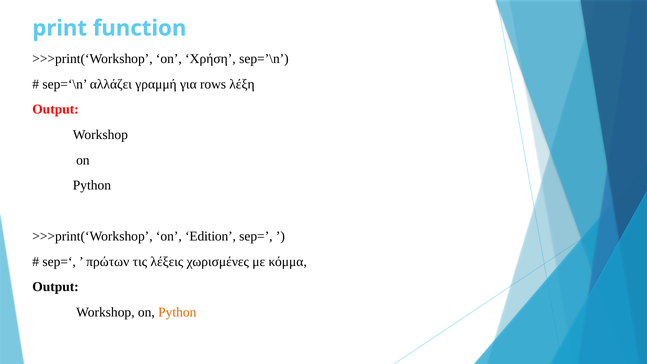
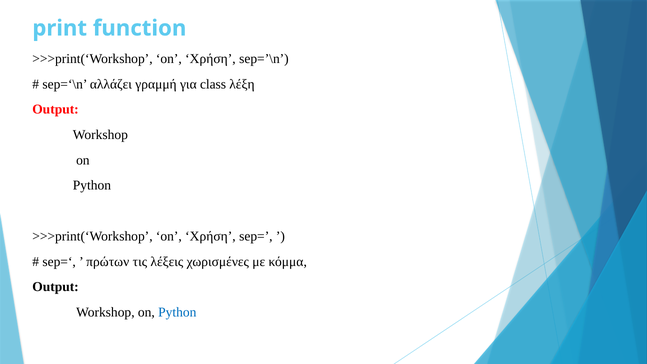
rows: rows -> class
Edition at (211, 236): Edition -> Χρήση
Python at (177, 312) colour: orange -> blue
